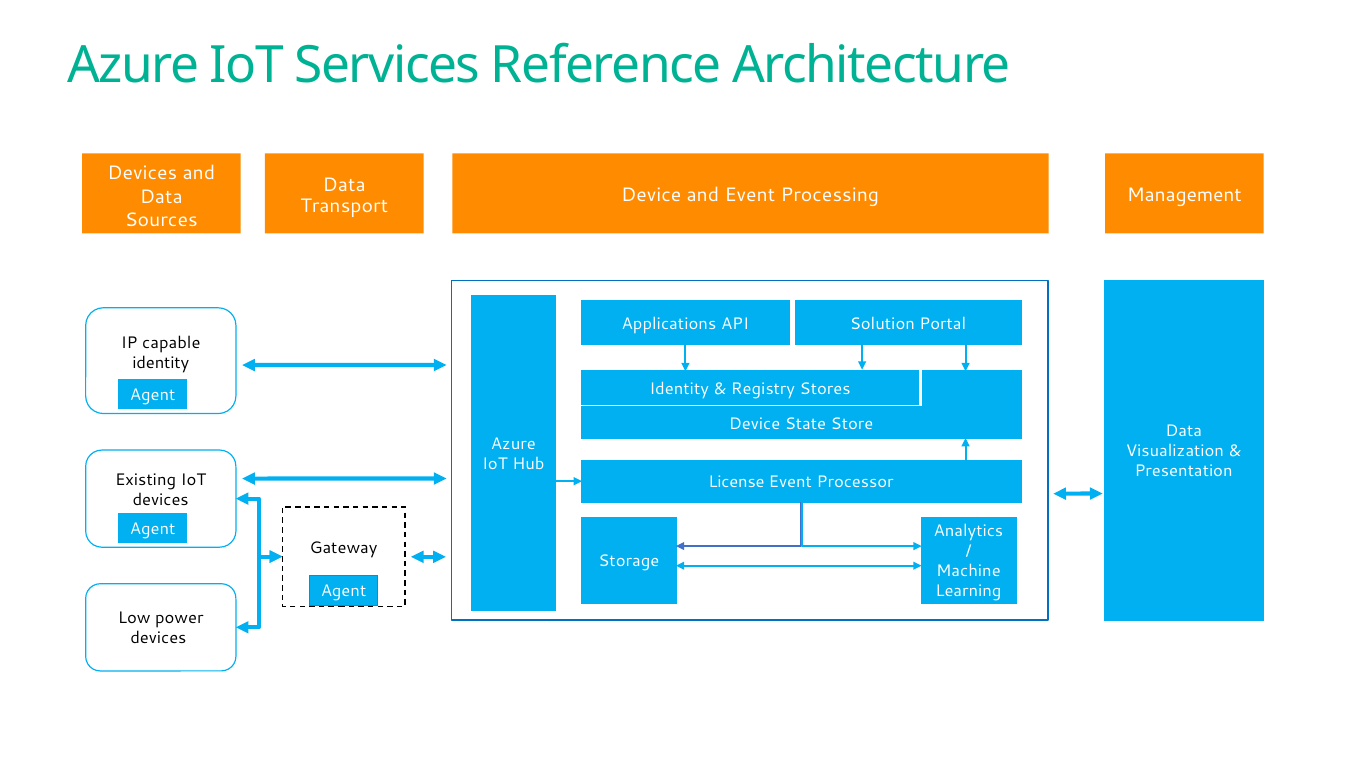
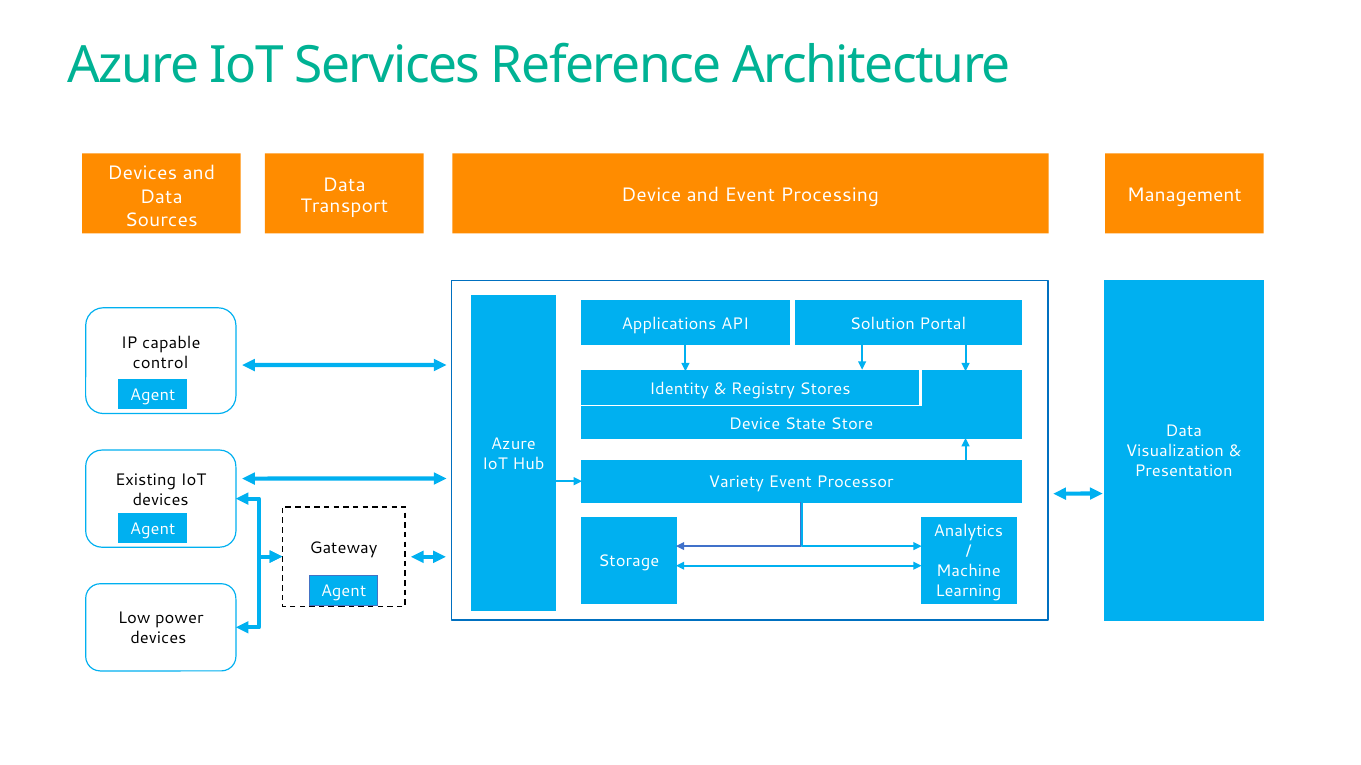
identity at (161, 363): identity -> control
License: License -> Variety
